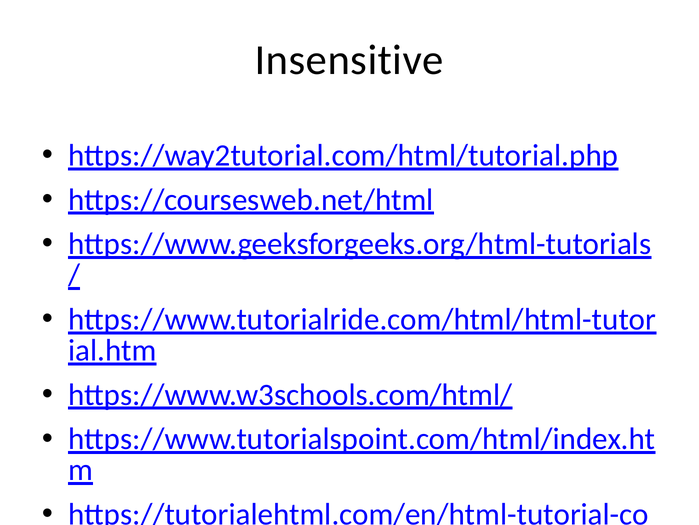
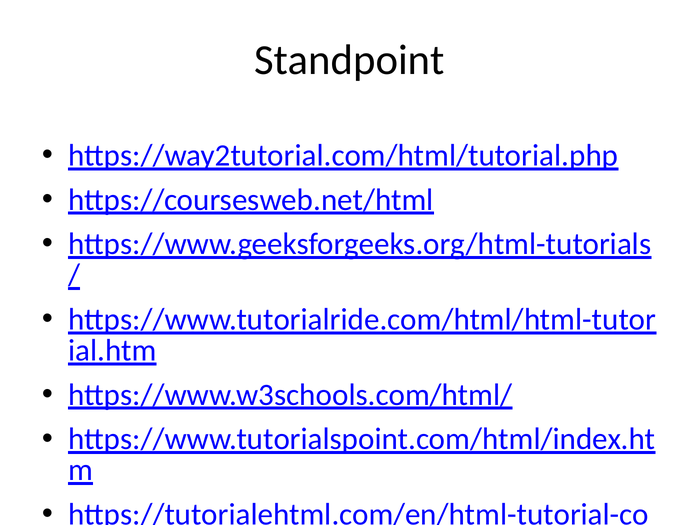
Insensitive: Insensitive -> Standpoint
